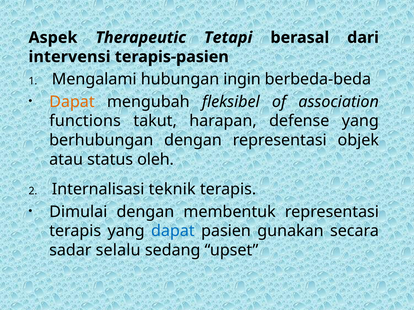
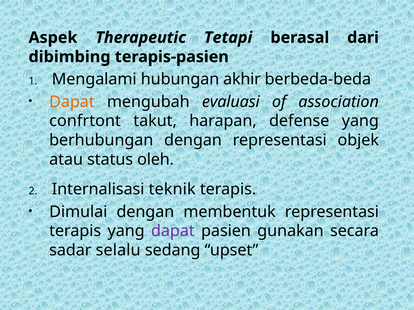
intervensi: intervensi -> dibimbing
ingin: ingin -> akhir
fleksibel: fleksibel -> evaluasi
functions: functions -> confrtont
dapat at (173, 231) colour: blue -> purple
